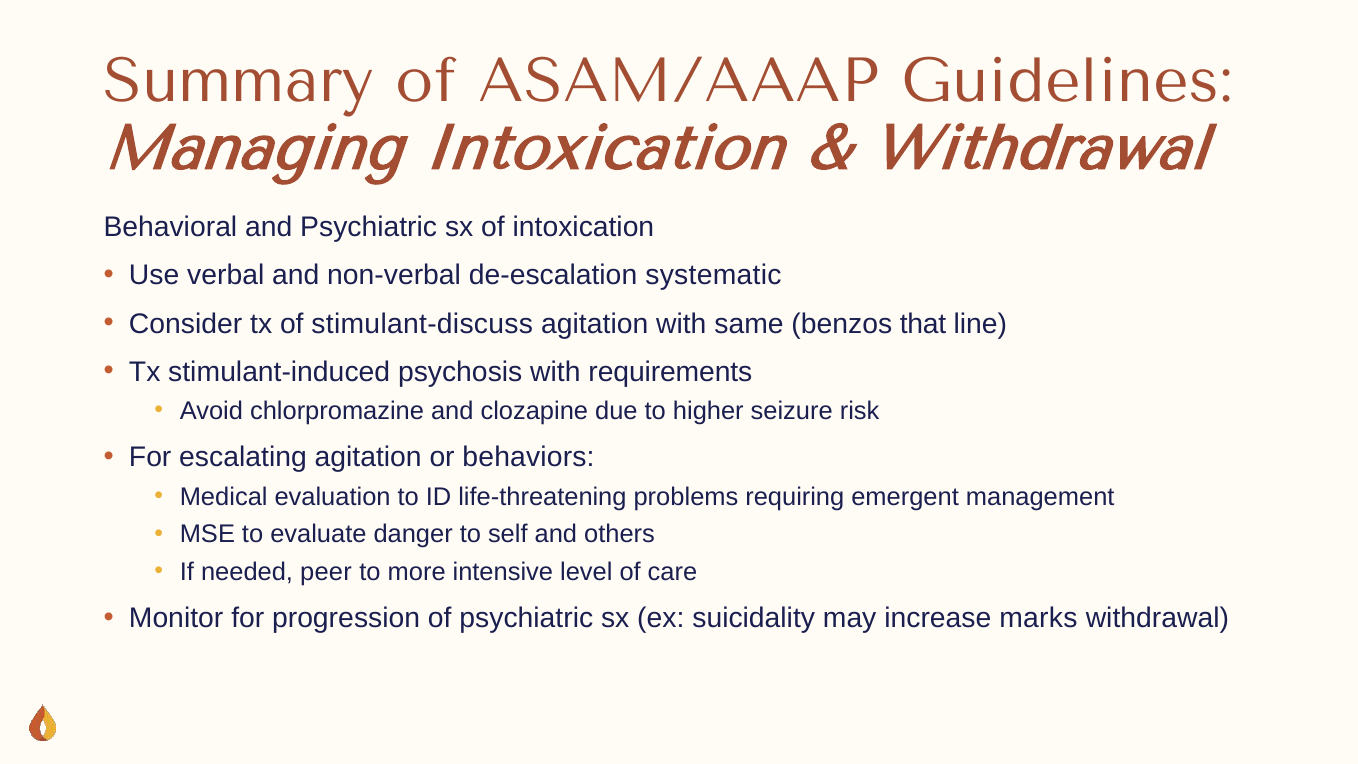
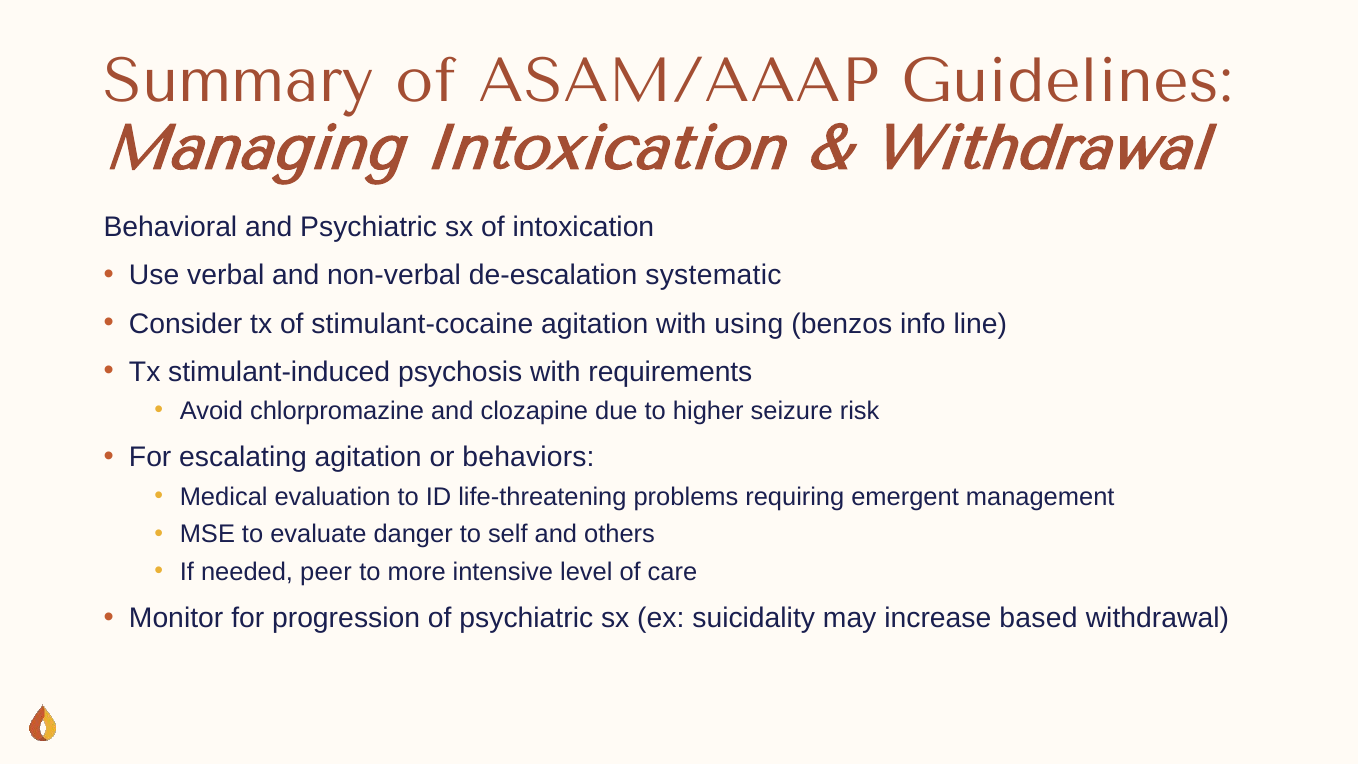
stimulant-discuss: stimulant-discuss -> stimulant-cocaine
same: same -> using
that: that -> info
marks: marks -> based
